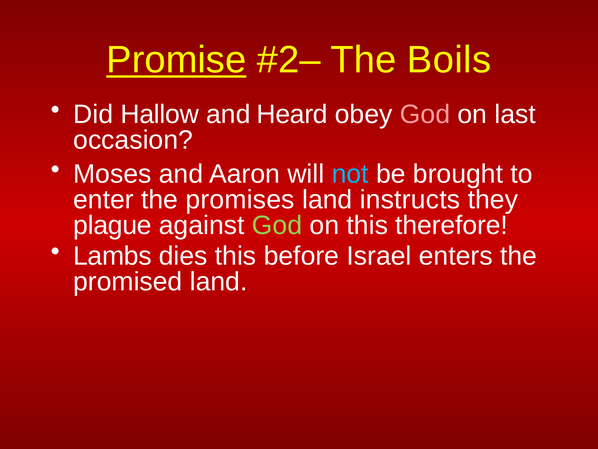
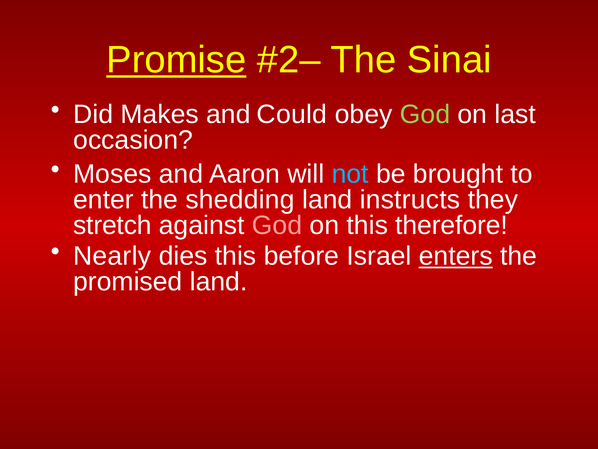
Boils: Boils -> Sinai
Hallow: Hallow -> Makes
Heard: Heard -> Could
God at (425, 114) colour: pink -> light green
promises: promises -> shedding
plague: plague -> stretch
God at (277, 225) colour: light green -> pink
Lambs: Lambs -> Nearly
enters underline: none -> present
